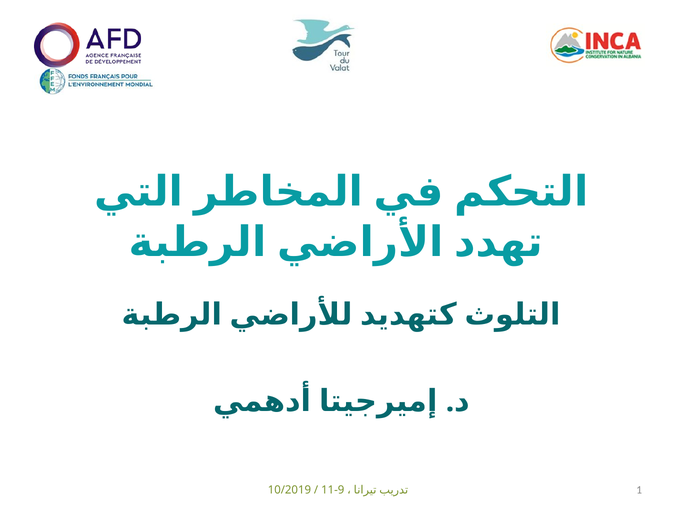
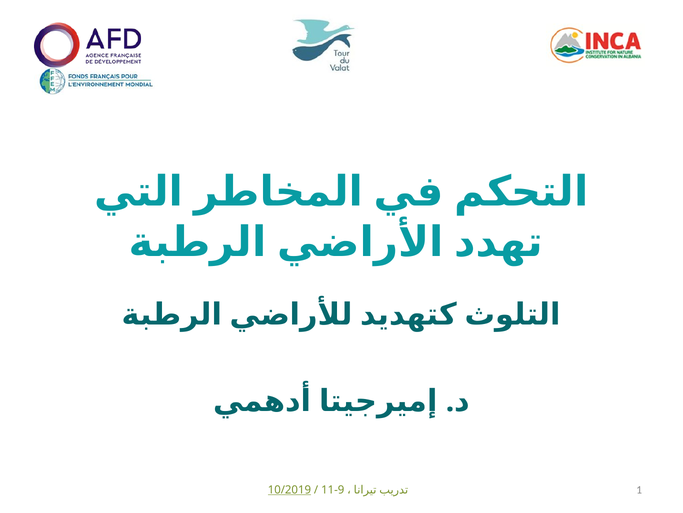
10/2019 underline: none -> present
